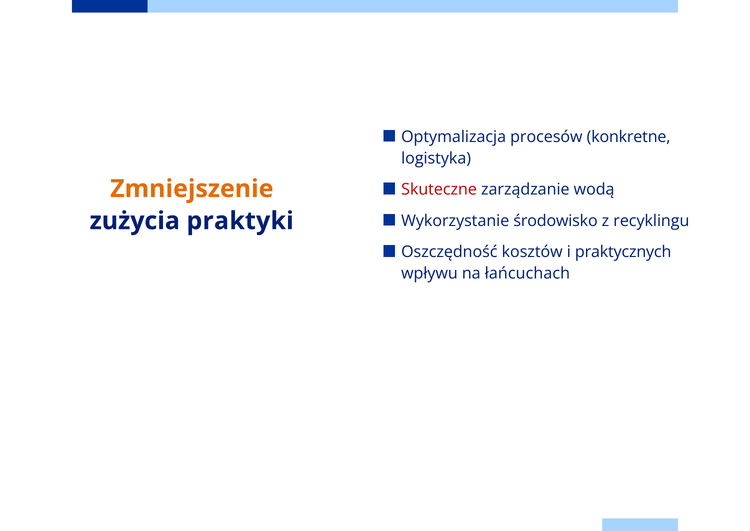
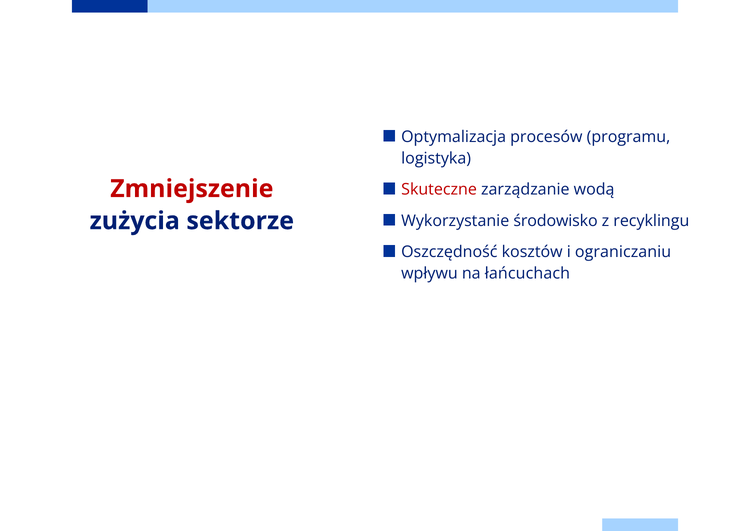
konkretne: konkretne -> programu
Zmniejszenie colour: orange -> red
praktyki: praktyki -> sektorze
praktycznych: praktycznych -> ograniczaniu
